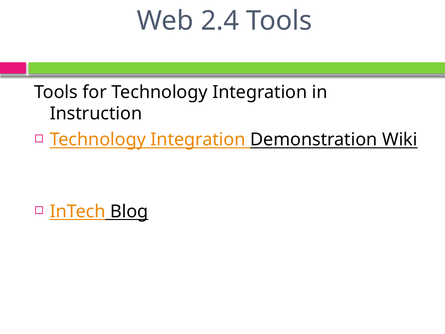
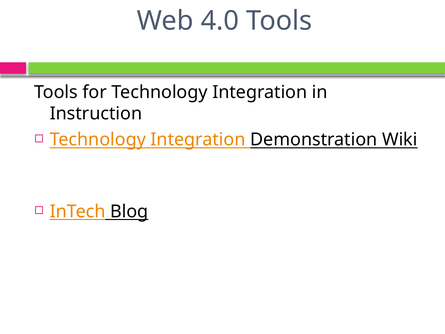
2.4: 2.4 -> 4.0
